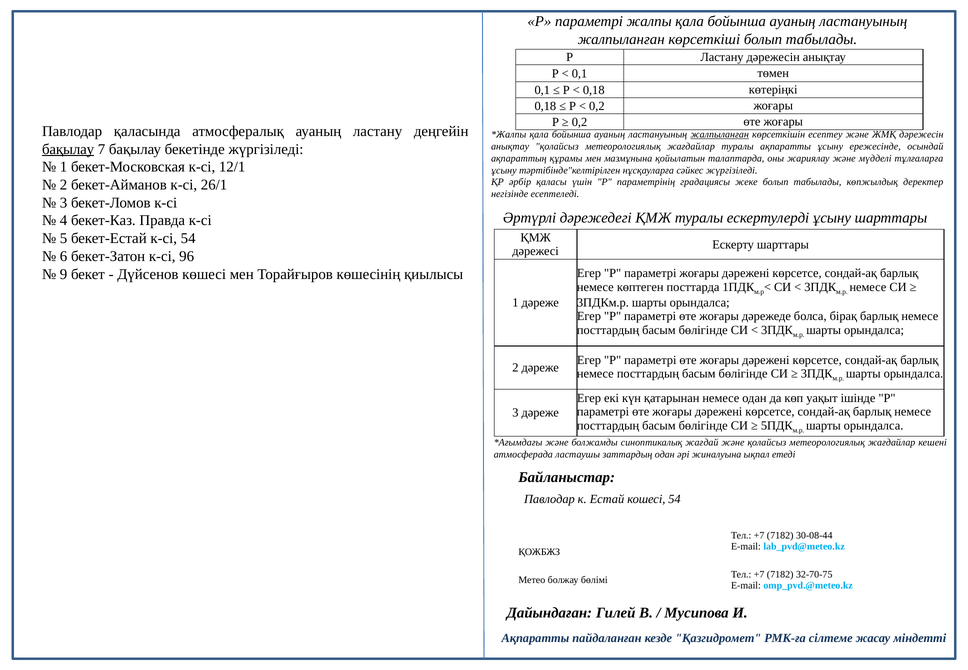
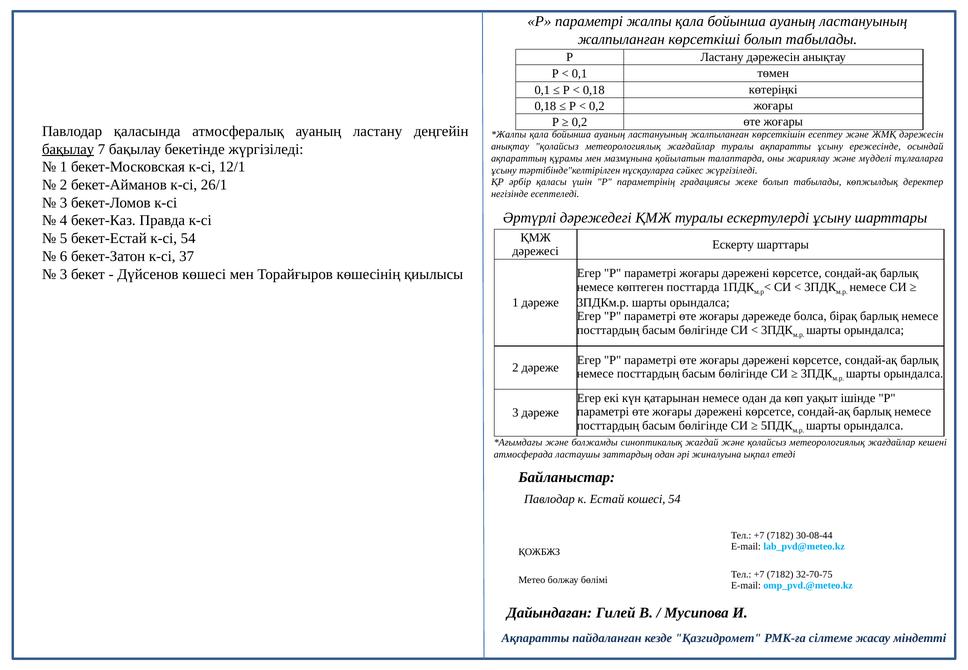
жалпыланған at (720, 135) underline: present -> none
96: 96 -> 37
9 at (64, 274): 9 -> 3
